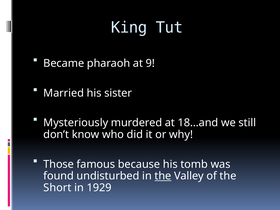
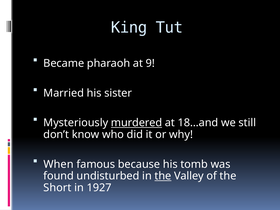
murdered underline: none -> present
Those: Those -> When
1929: 1929 -> 1927
